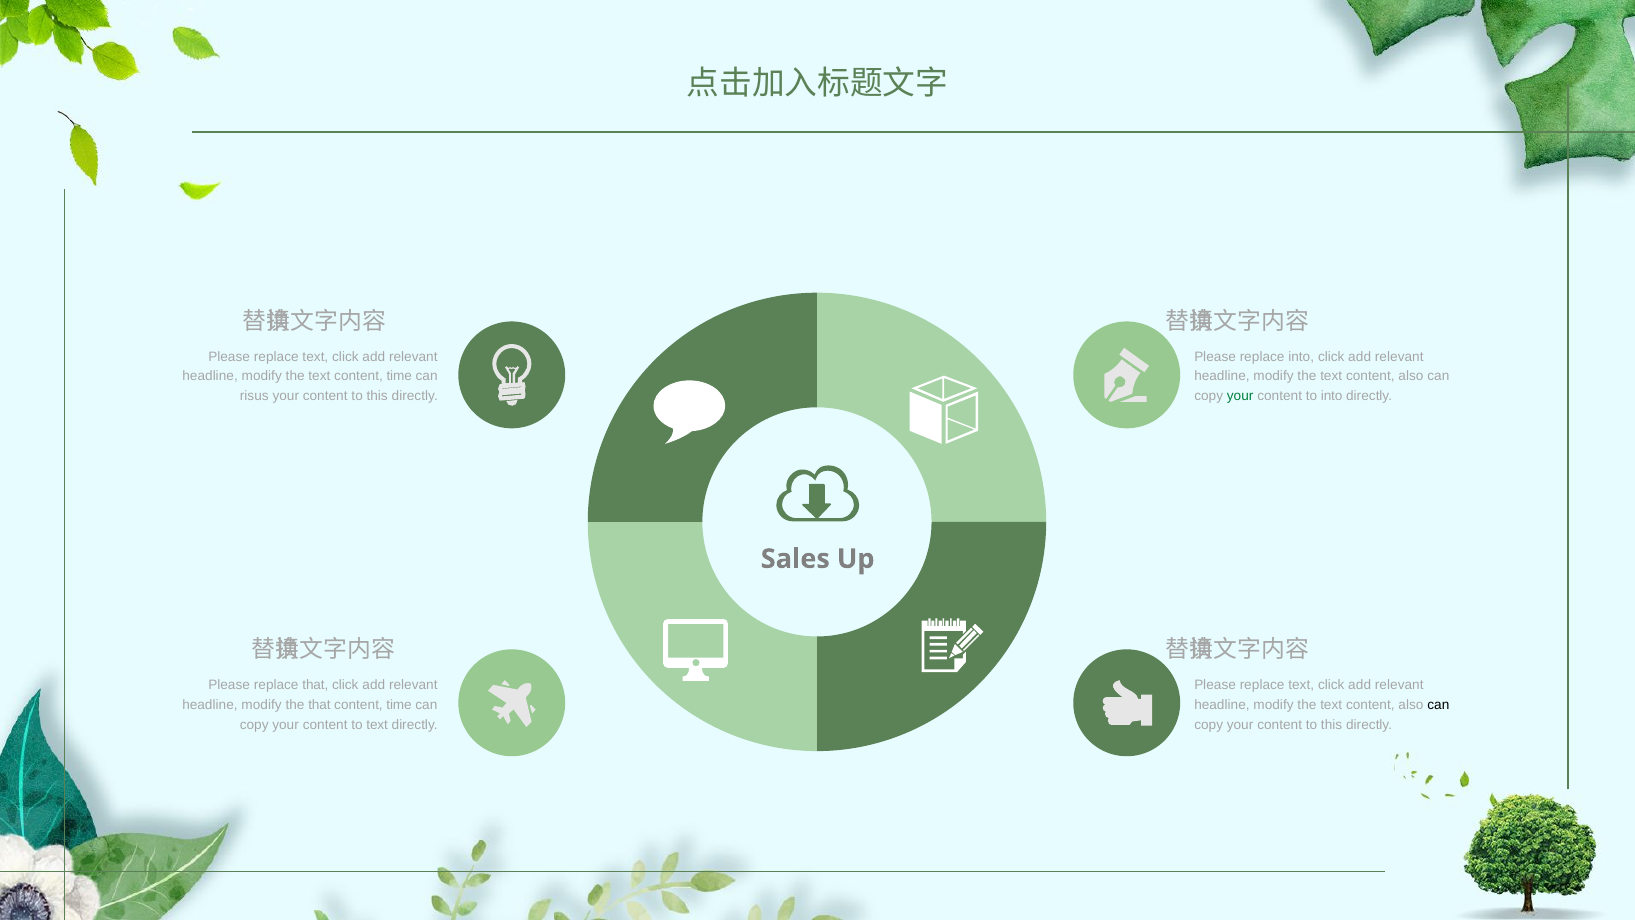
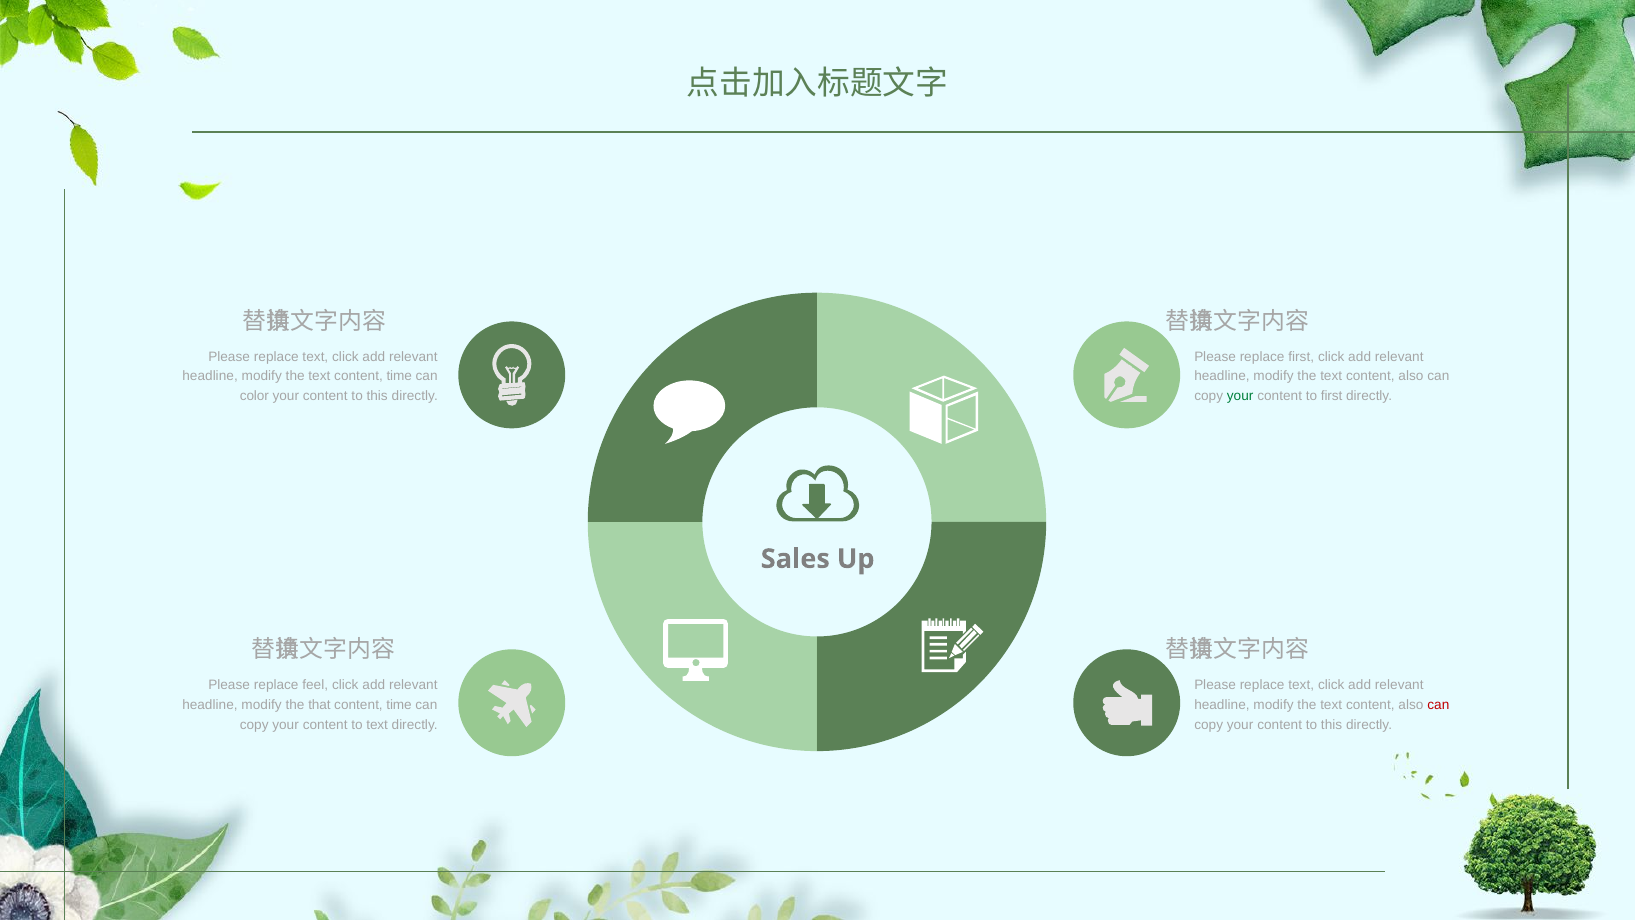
replace into: into -> first
risus: risus -> color
to into: into -> first
replace that: that -> feel
can at (1438, 705) colour: black -> red
